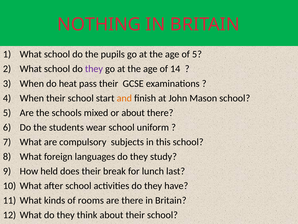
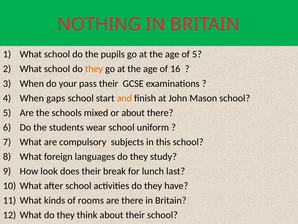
they at (94, 69) colour: purple -> orange
14: 14 -> 16
heat: heat -> your
When their: their -> gaps
held: held -> look
